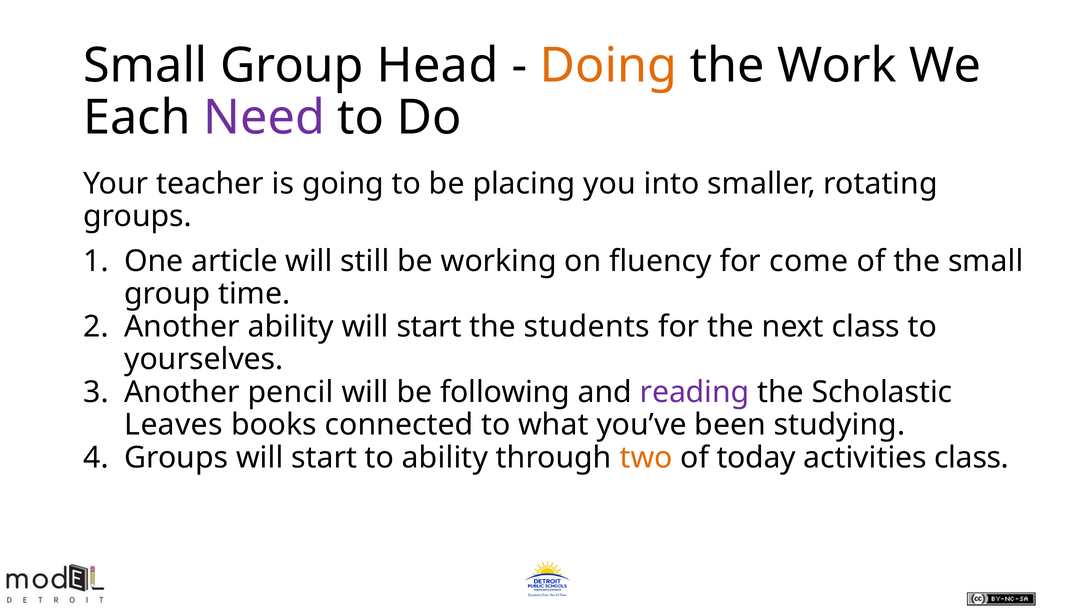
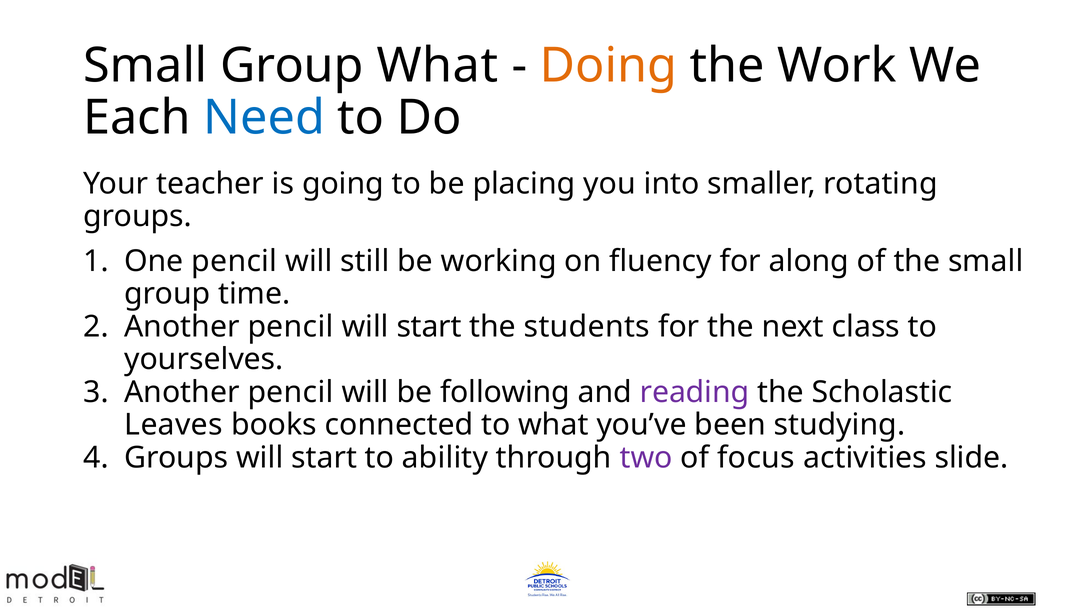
Group Head: Head -> What
Need colour: purple -> blue
One article: article -> pencil
come: come -> along
ability at (291, 327): ability -> pencil
two colour: orange -> purple
today: today -> focus
activities class: class -> slide
